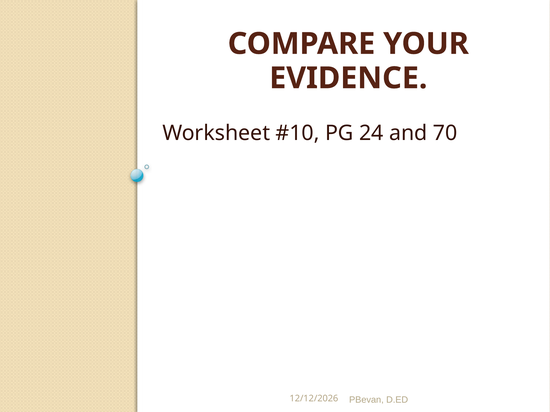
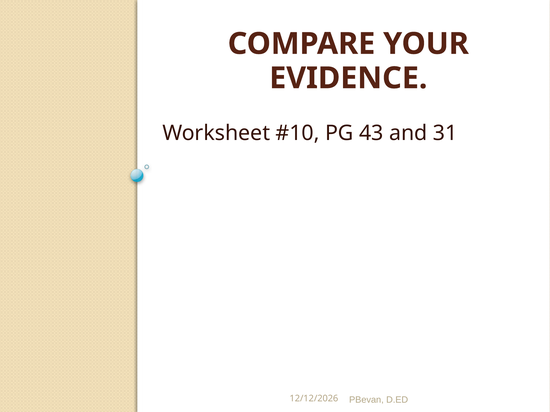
24: 24 -> 43
70: 70 -> 31
